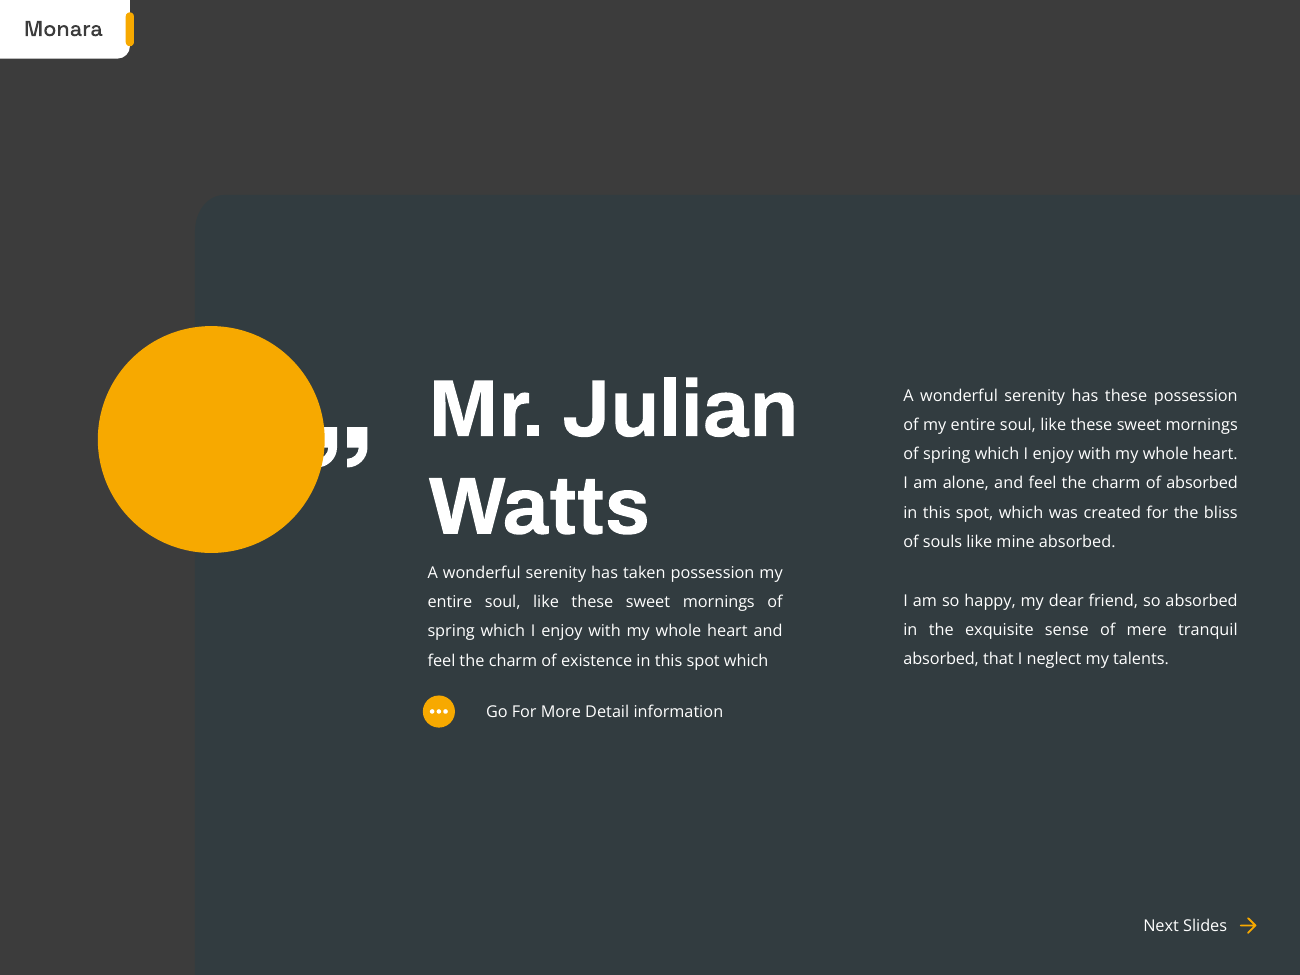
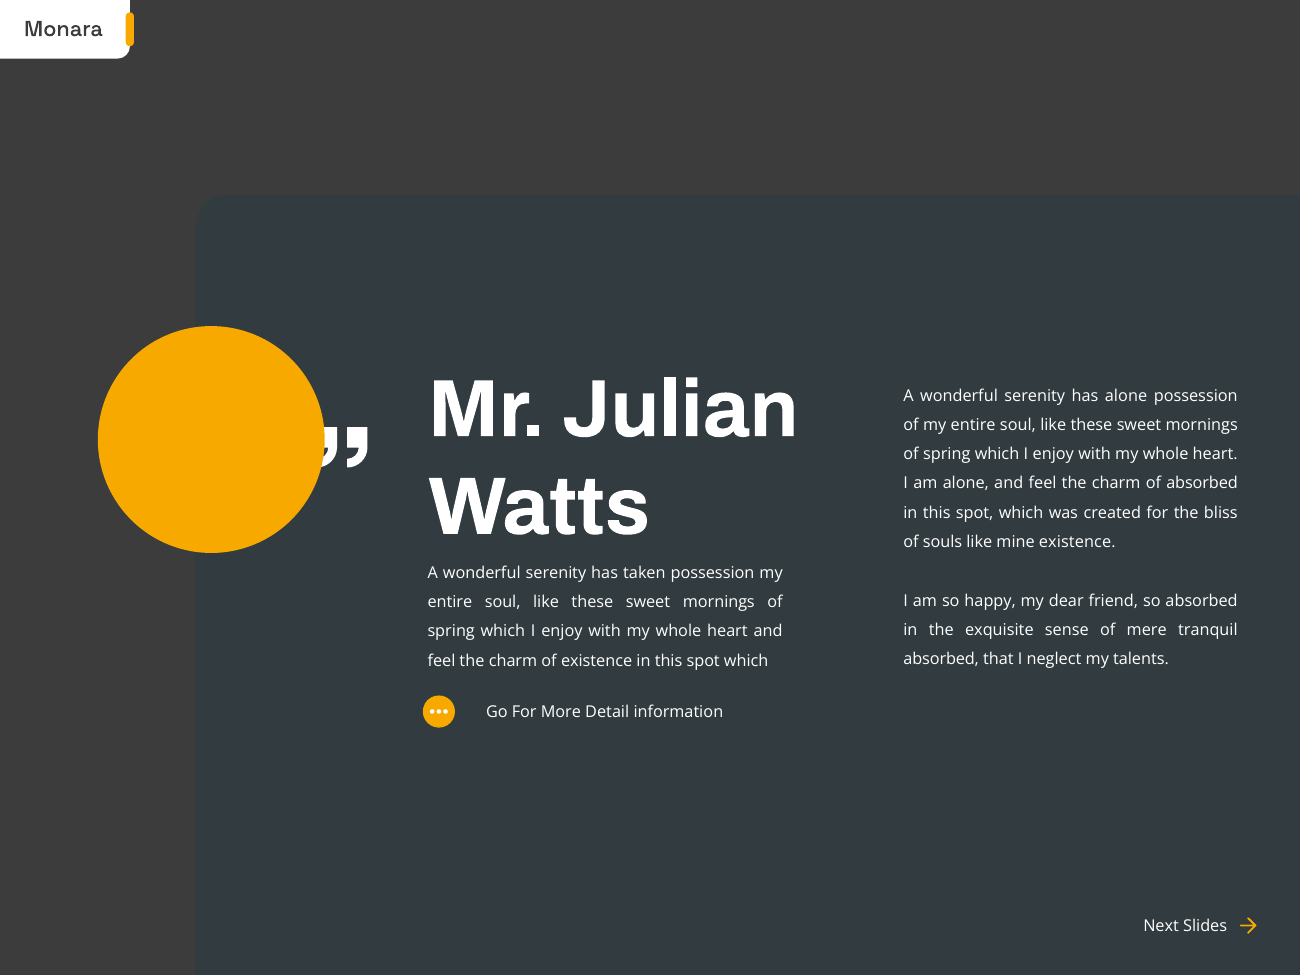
has these: these -> alone
mine absorbed: absorbed -> existence
